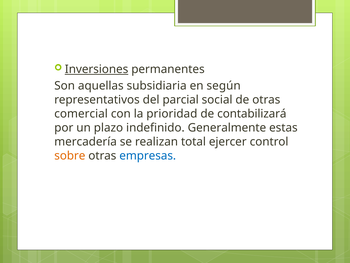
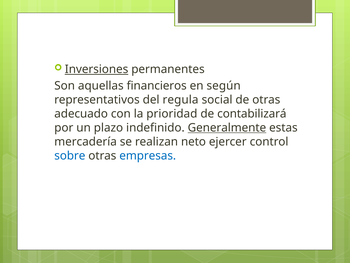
subsidiaria: subsidiaria -> financieros
parcial: parcial -> regula
comercial: comercial -> adecuado
Generalmente underline: none -> present
total: total -> neto
sobre colour: orange -> blue
